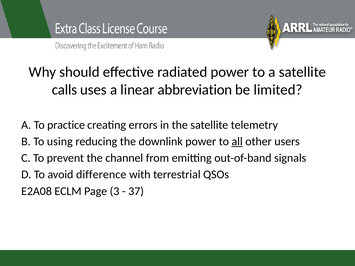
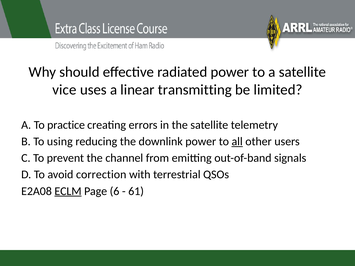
calls: calls -> vice
abbreviation: abbreviation -> transmitting
difference: difference -> correction
ECLM underline: none -> present
3: 3 -> 6
37: 37 -> 61
